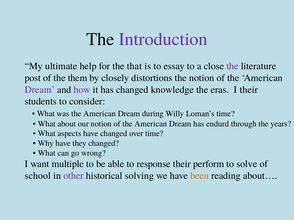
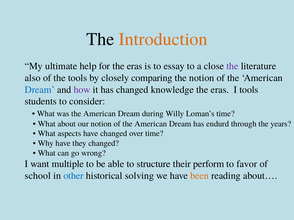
Introduction colour: purple -> orange
for the that: that -> eras
post: post -> also
the them: them -> tools
distortions: distortions -> comparing
Dream at (40, 90) colour: purple -> blue
I their: their -> tools
response: response -> structure
solve: solve -> favor
other colour: purple -> blue
